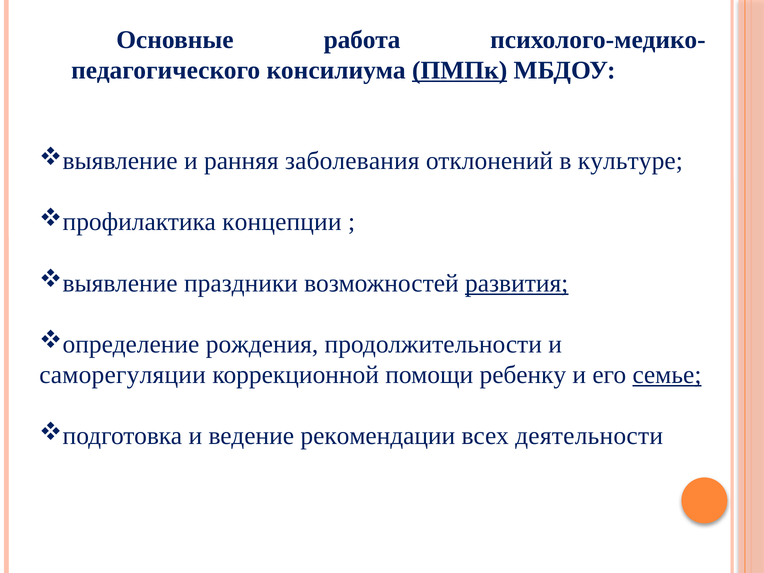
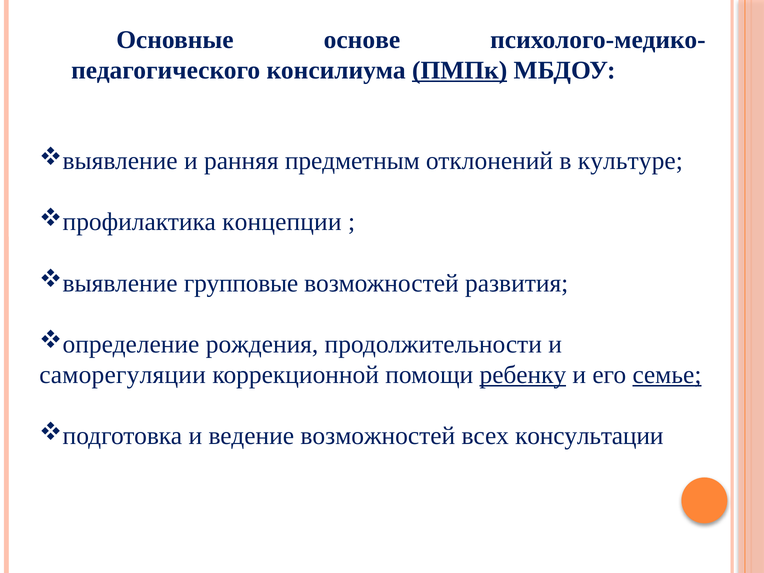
работа: работа -> основе
заболевания: заболевания -> предметным
праздники: праздники -> групповые
развития underline: present -> none
ребенку underline: none -> present
ведение рекомендации: рекомендации -> возможностей
деятельности: деятельности -> консультации
